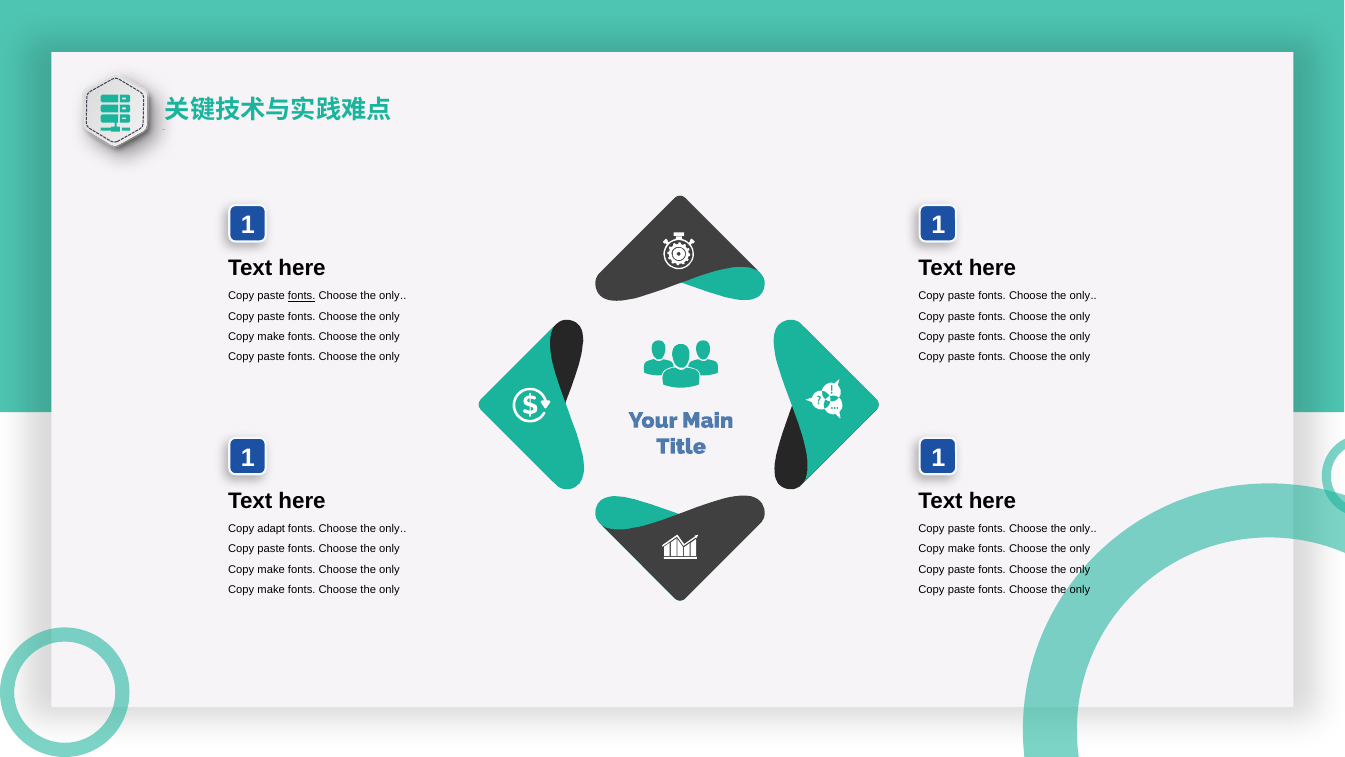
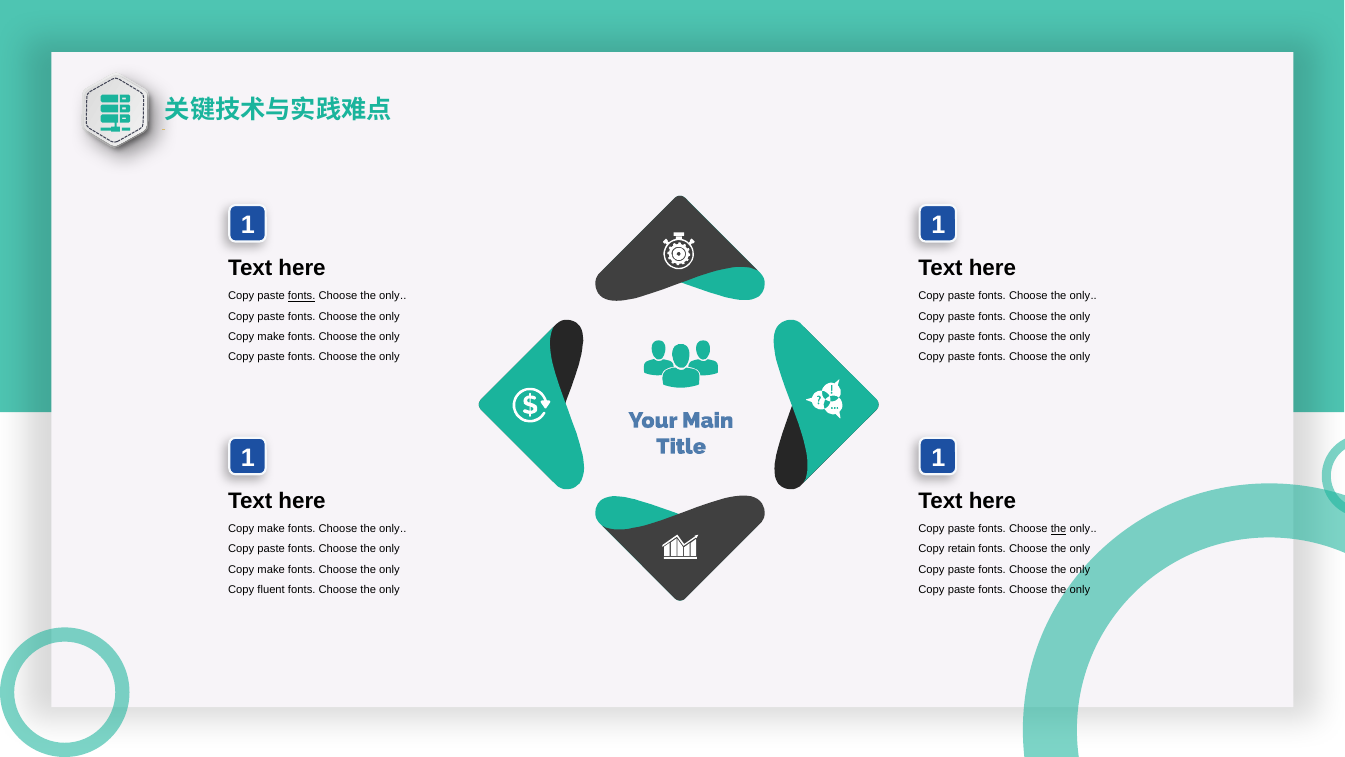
adapt at (271, 529): adapt -> make
the at (1059, 529) underline: none -> present
make at (961, 549): make -> retain
make at (271, 589): make -> fluent
